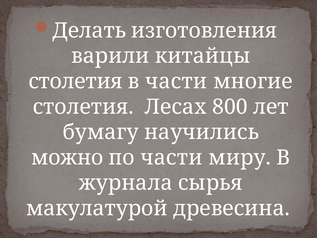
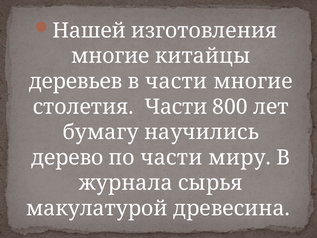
Делать: Делать -> Нашей
варили at (110, 56): варили -> многие
столетия at (76, 81): столетия -> деревьев
столетия Лесах: Лесах -> Части
можно: можно -> дерево
